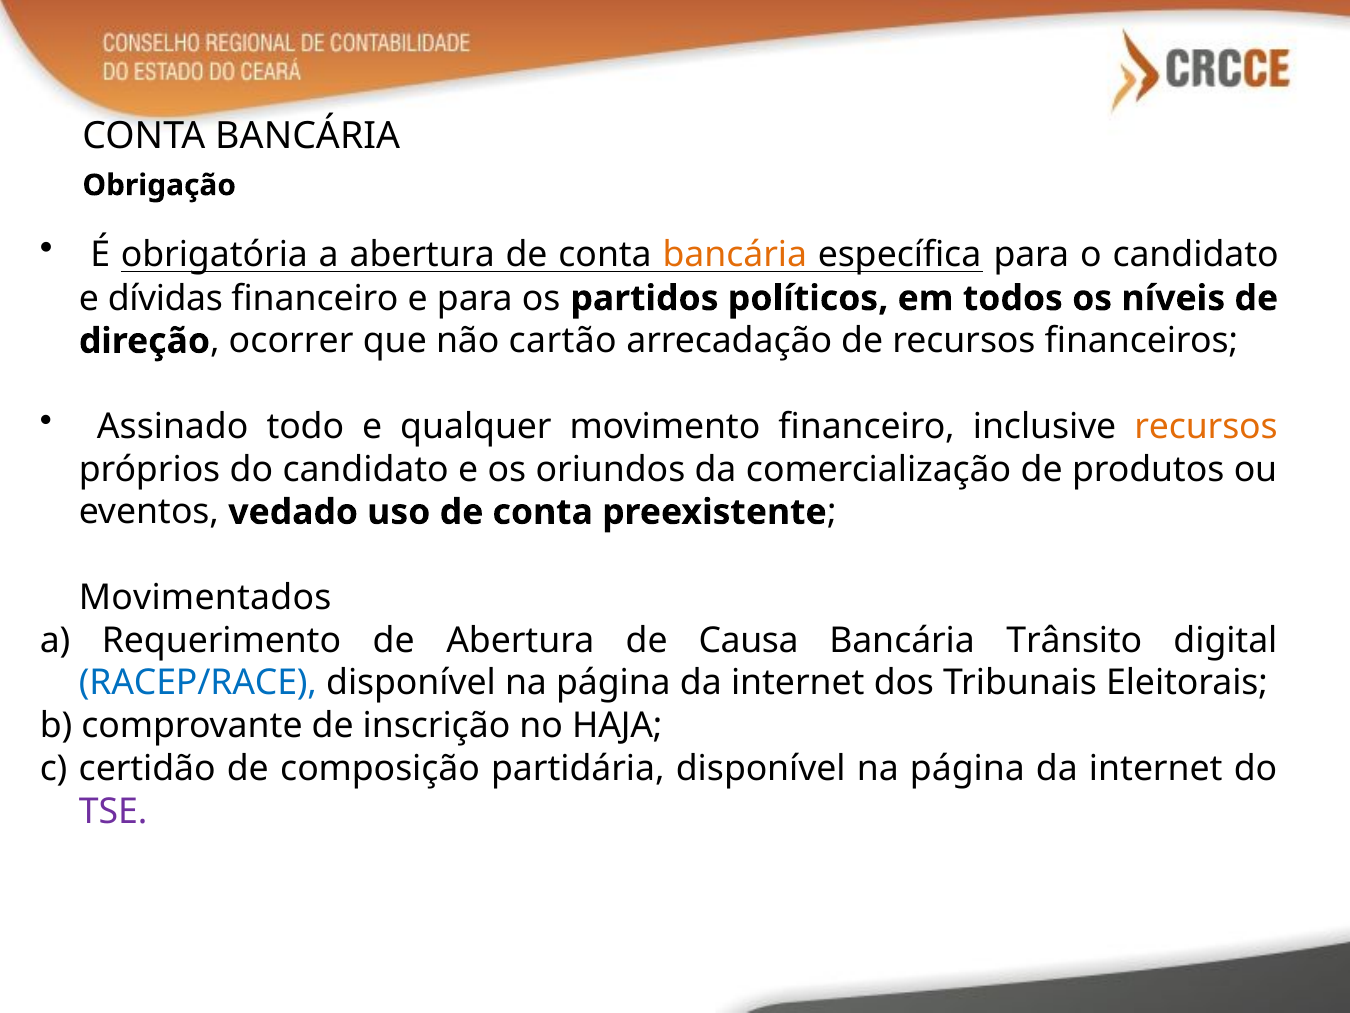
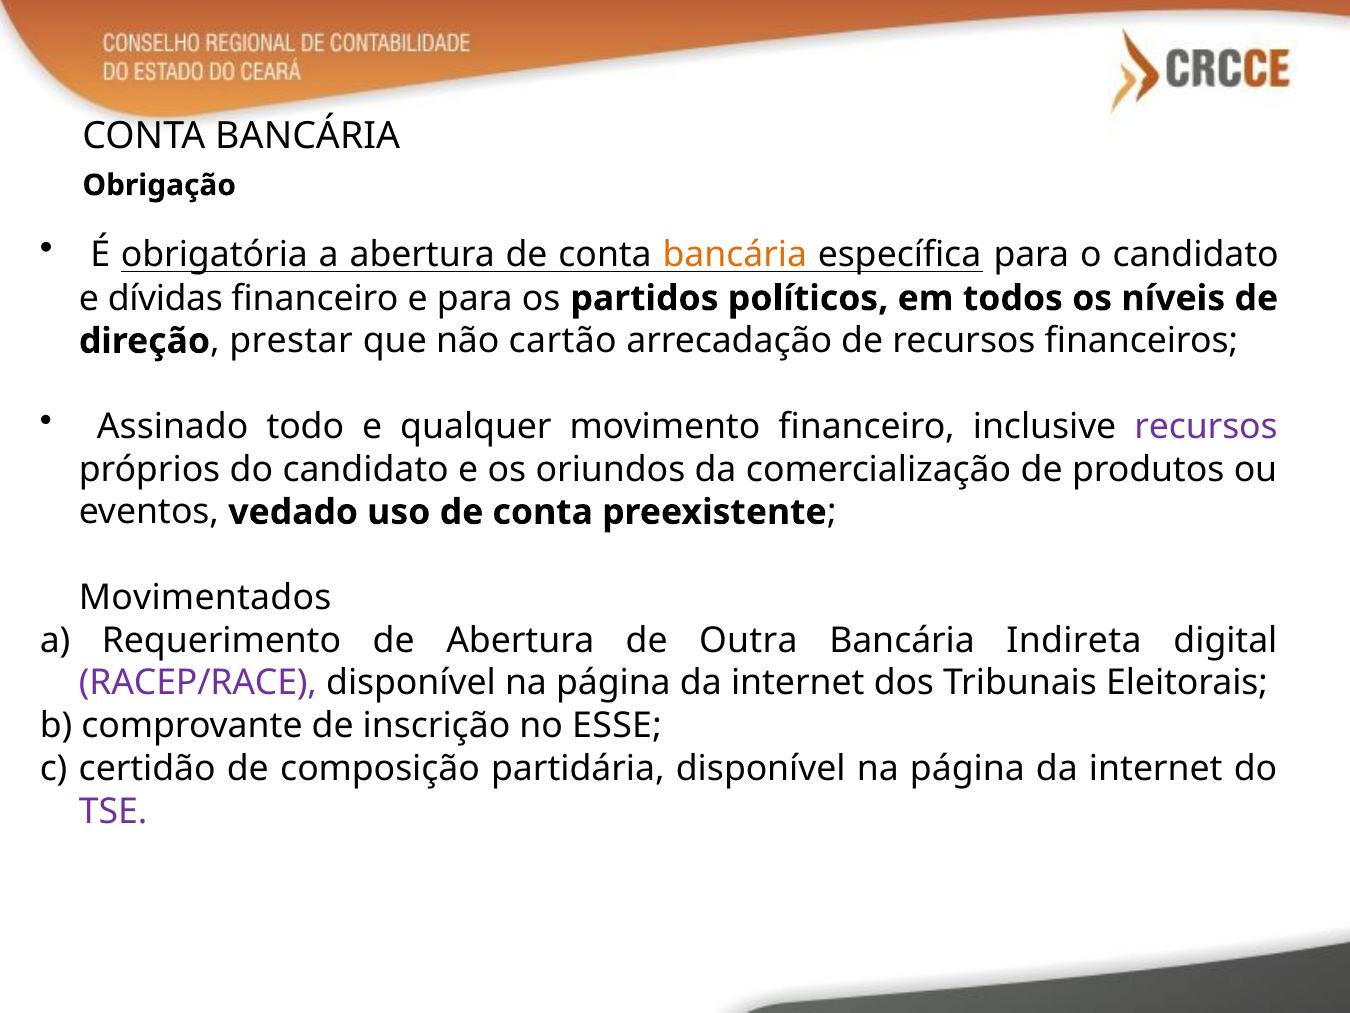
ocorrer: ocorrer -> prestar
recursos at (1206, 426) colour: orange -> purple
Causa: Causa -> Outra
Trânsito: Trânsito -> Indireta
RACEP/RACE colour: blue -> purple
HAJA: HAJA -> ESSE
